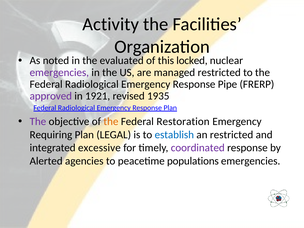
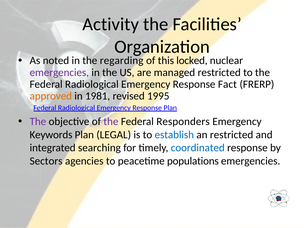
evaluated: evaluated -> regarding
Pipe: Pipe -> Fact
approved colour: purple -> orange
1921: 1921 -> 1981
1935: 1935 -> 1995
the at (111, 122) colour: orange -> purple
Restoration: Restoration -> Responders
Requiring: Requiring -> Keywords
excessive: excessive -> searching
coordinated colour: purple -> blue
Alerted: Alerted -> Sectors
